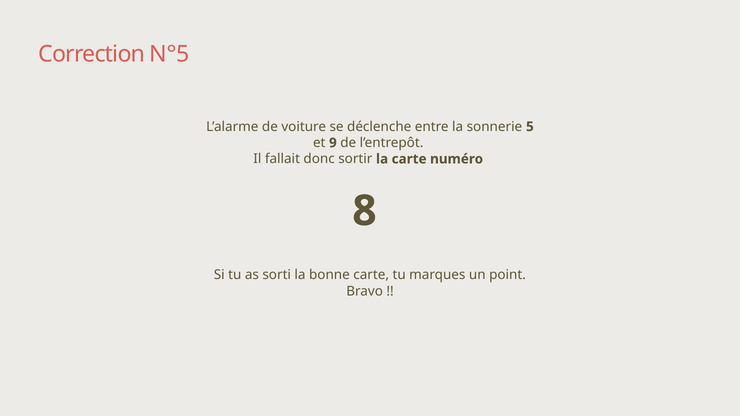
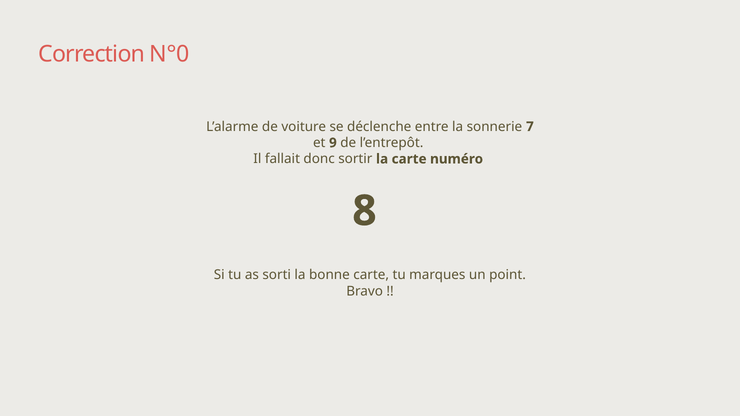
N°5: N°5 -> N°0
5: 5 -> 7
